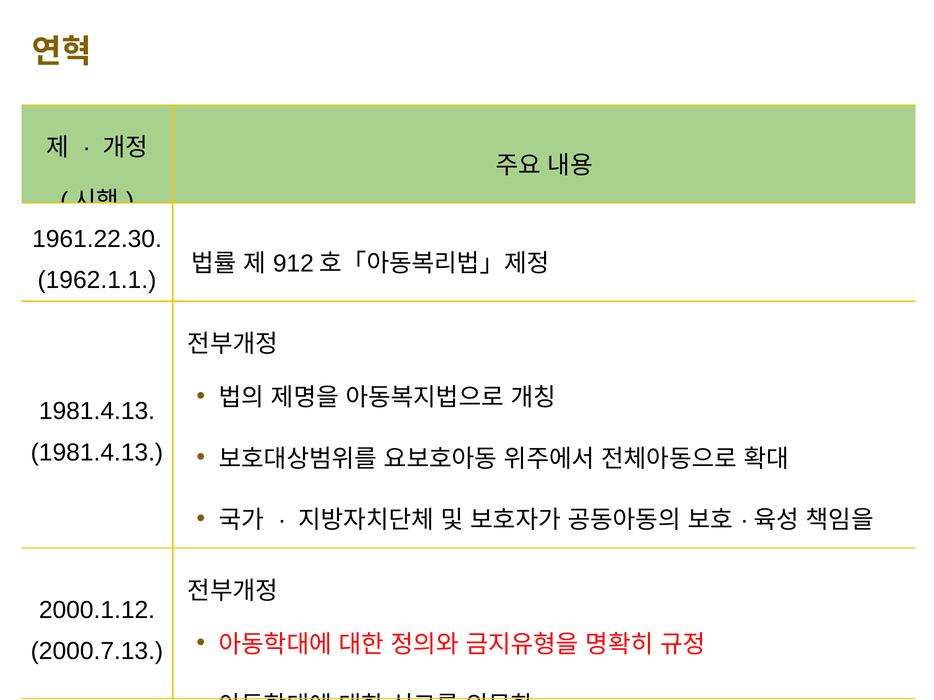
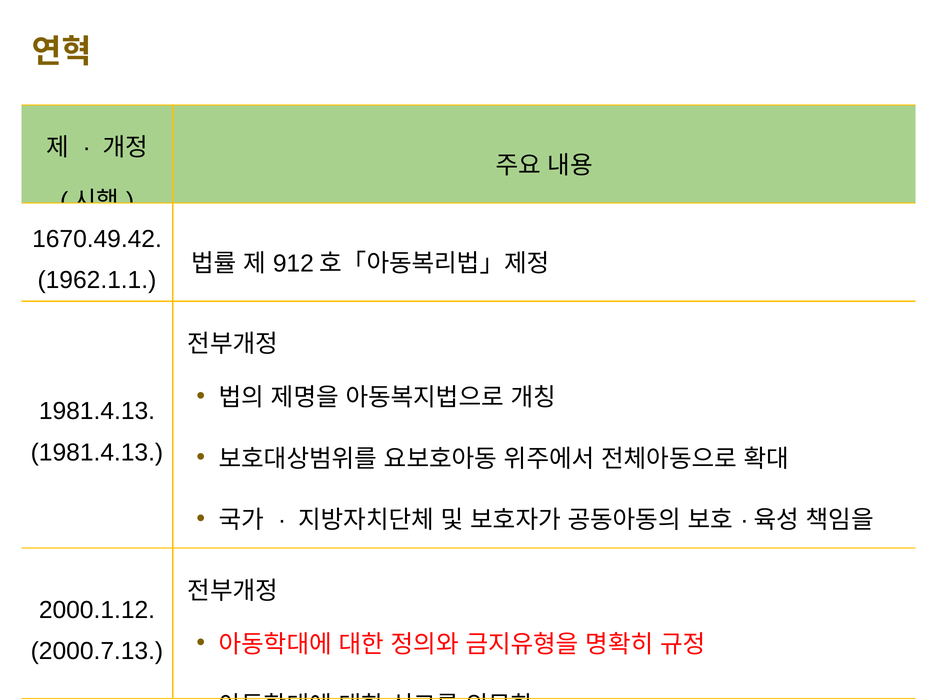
1961.22.30: 1961.22.30 -> 1670.49.42
